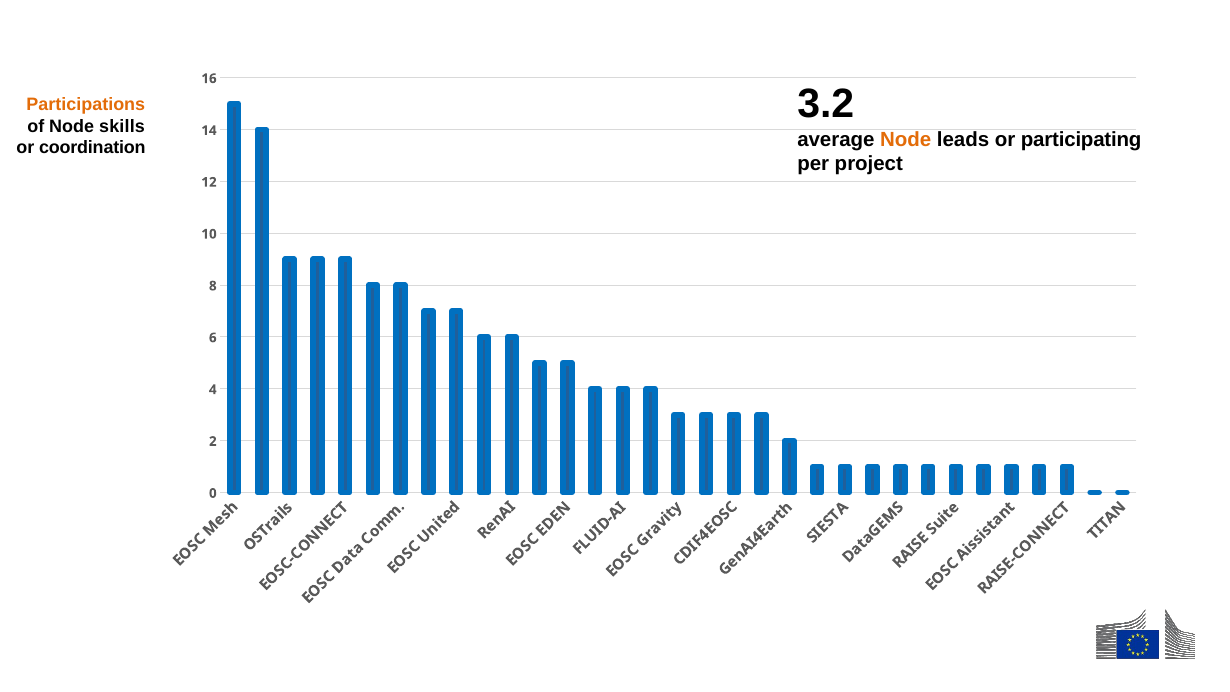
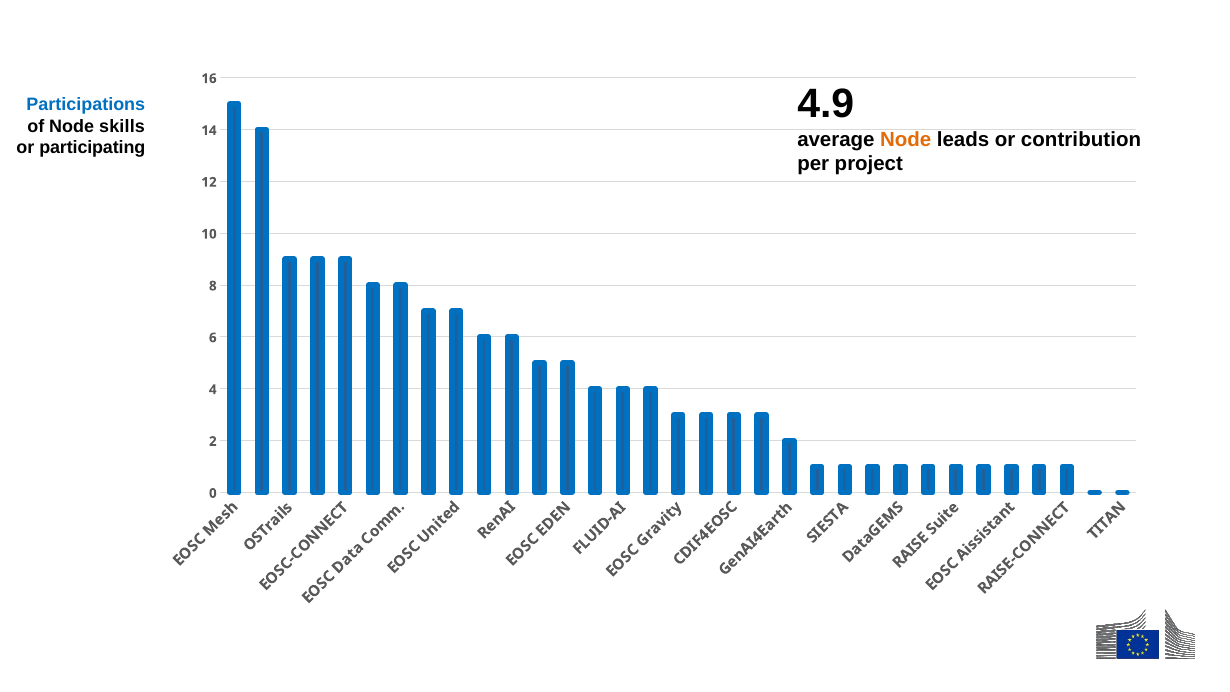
3.2: 3.2 -> 4.9
Participations colour: orange -> blue
participating: participating -> contribution
coordination: coordination -> participating
